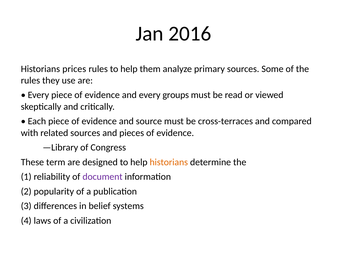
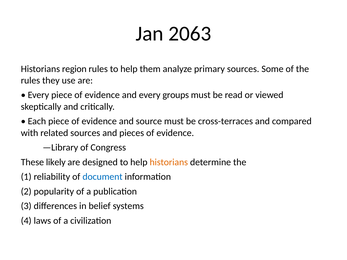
2016: 2016 -> 2063
prices: prices -> region
term: term -> likely
document colour: purple -> blue
